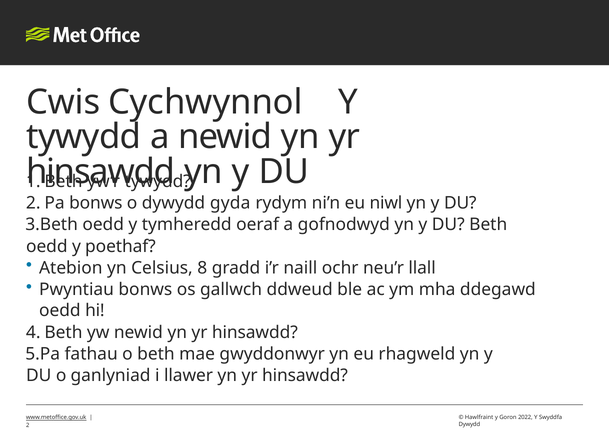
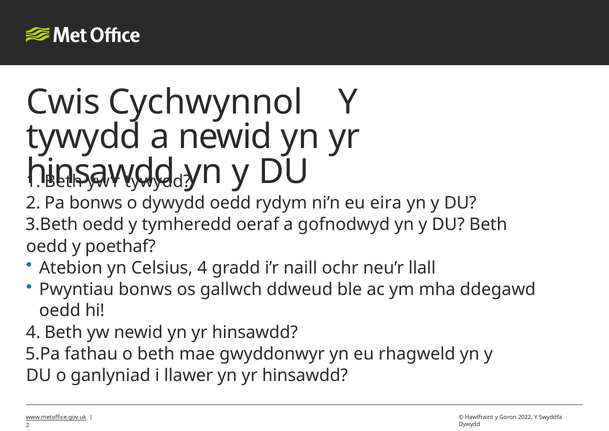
dywydd gyda: gyda -> oedd
niwl: niwl -> eira
8: 8 -> 4
